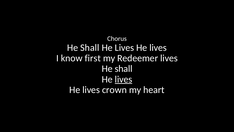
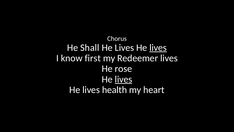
lives at (158, 47) underline: none -> present
shall at (124, 69): shall -> rose
crown: crown -> health
